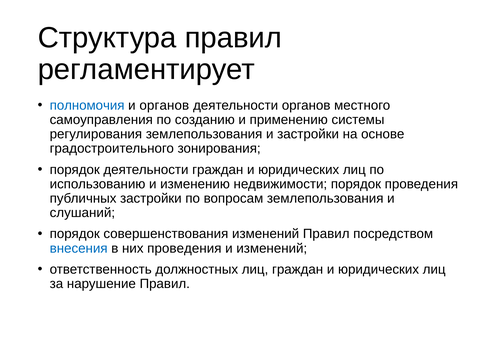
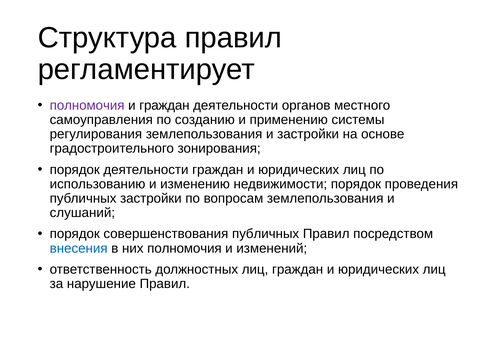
полномочия at (87, 105) colour: blue -> purple
и органов: органов -> граждан
совершенствования изменений: изменений -> публичных
них проведения: проведения -> полномочия
